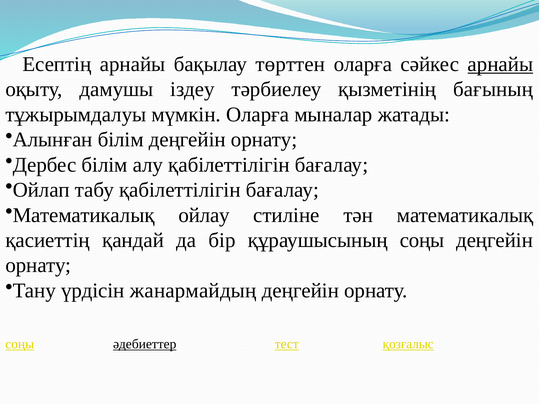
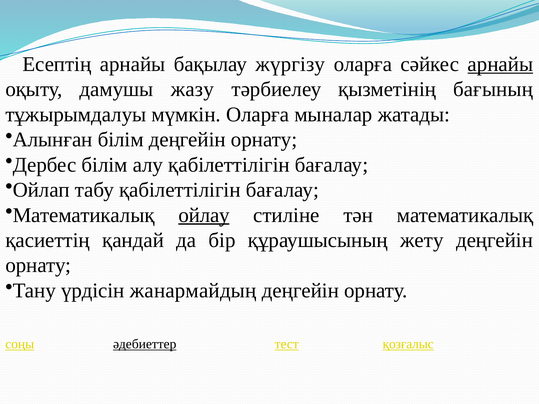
төрттен: төрттен -> жүргізу
іздеу: іздеу -> жазу
ойлау underline: none -> present
құраушысының соңы: соңы -> жету
